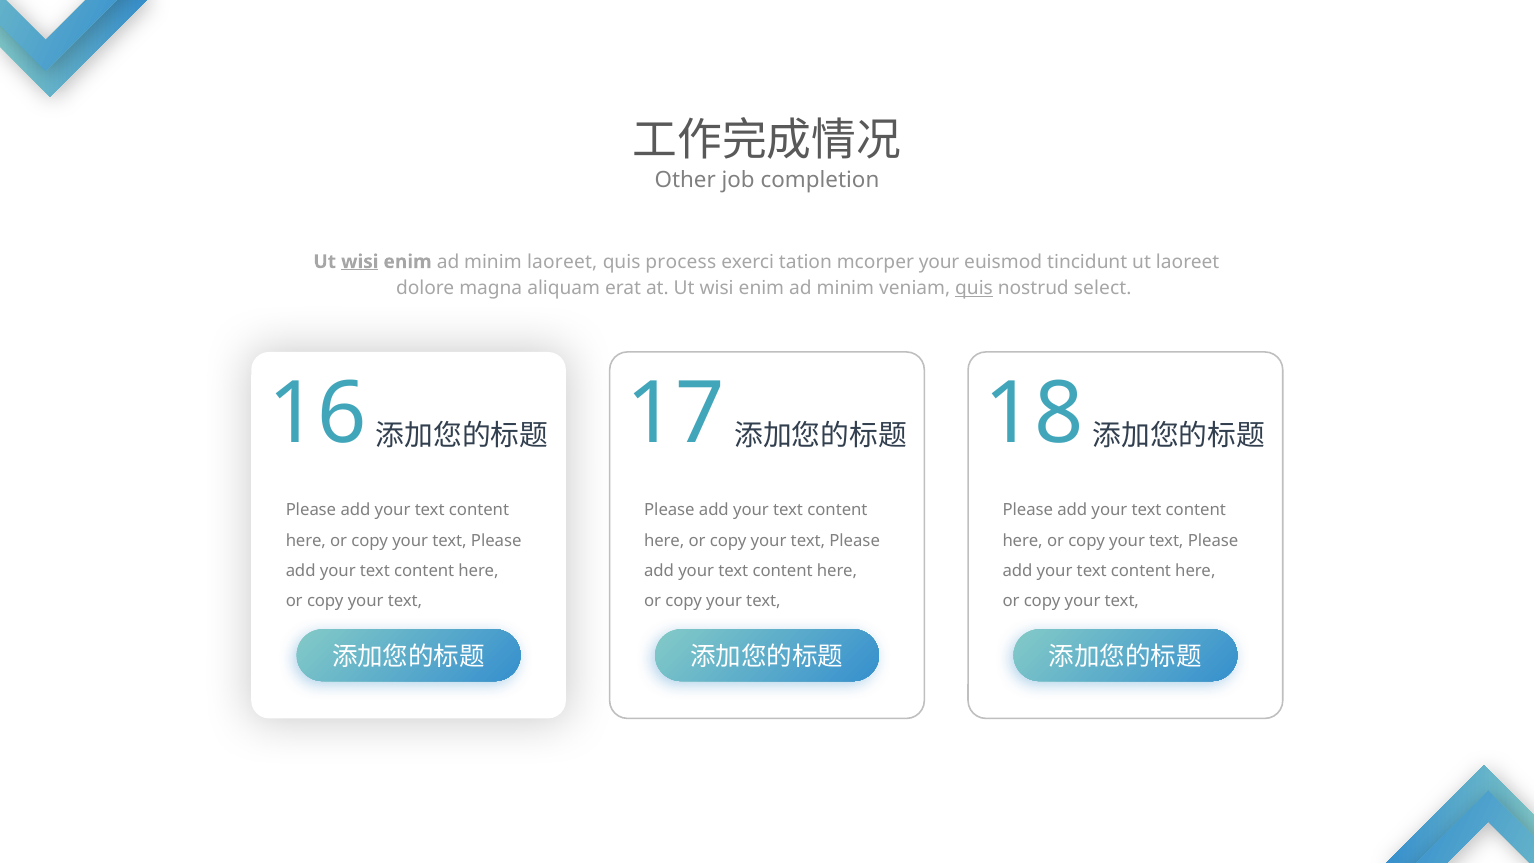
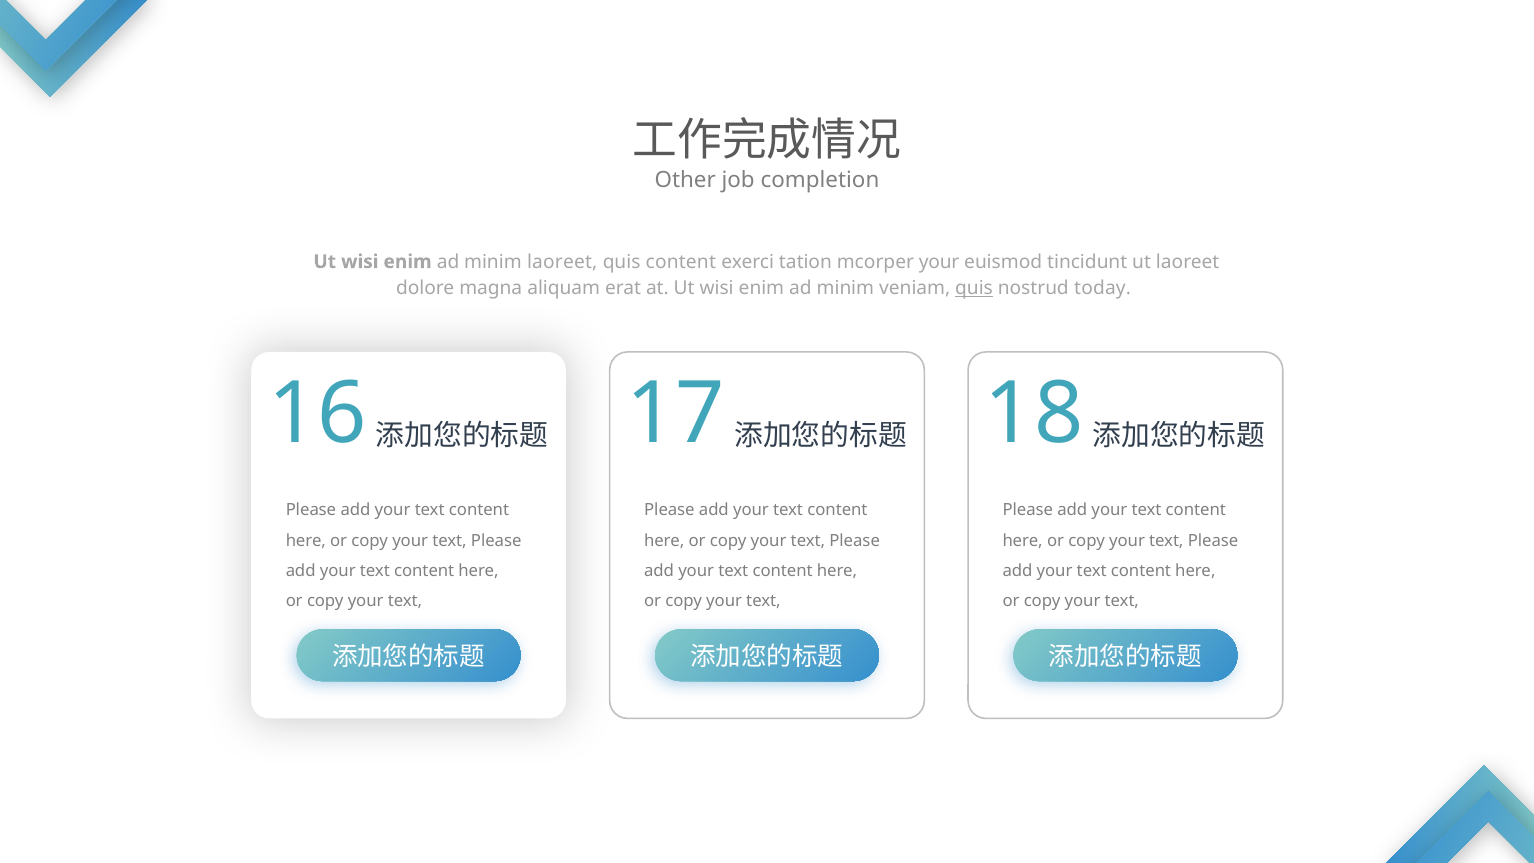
wisi at (360, 262) underline: present -> none
quis process: process -> content
select: select -> today
